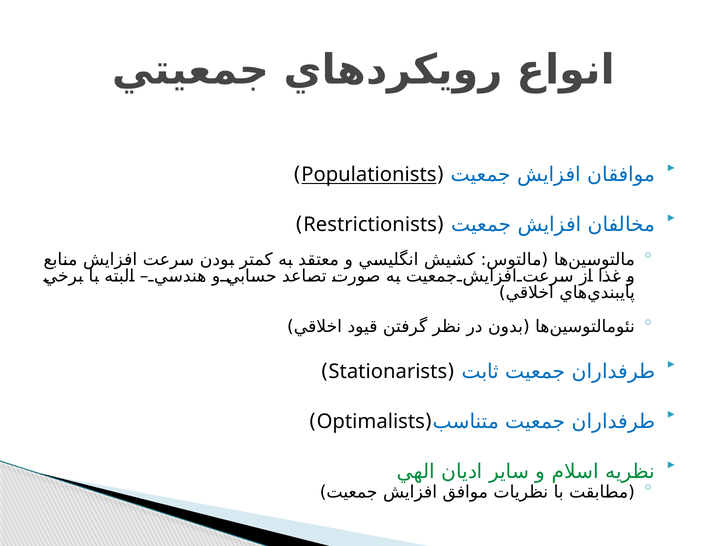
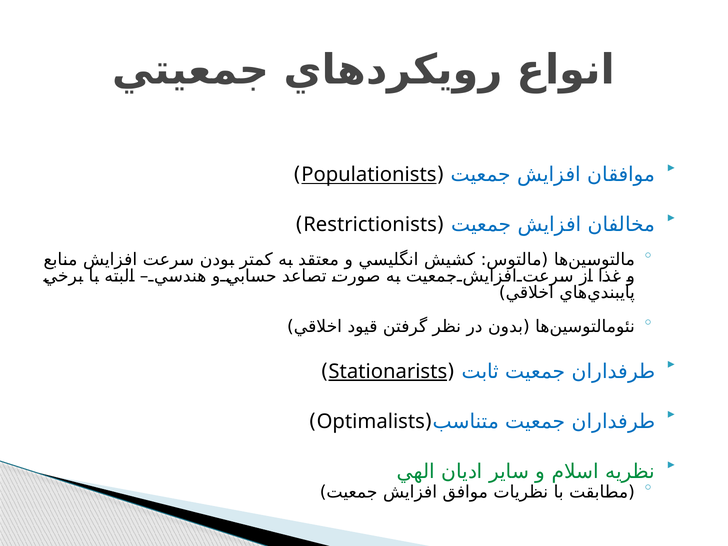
Stationarists underline: none -> present
